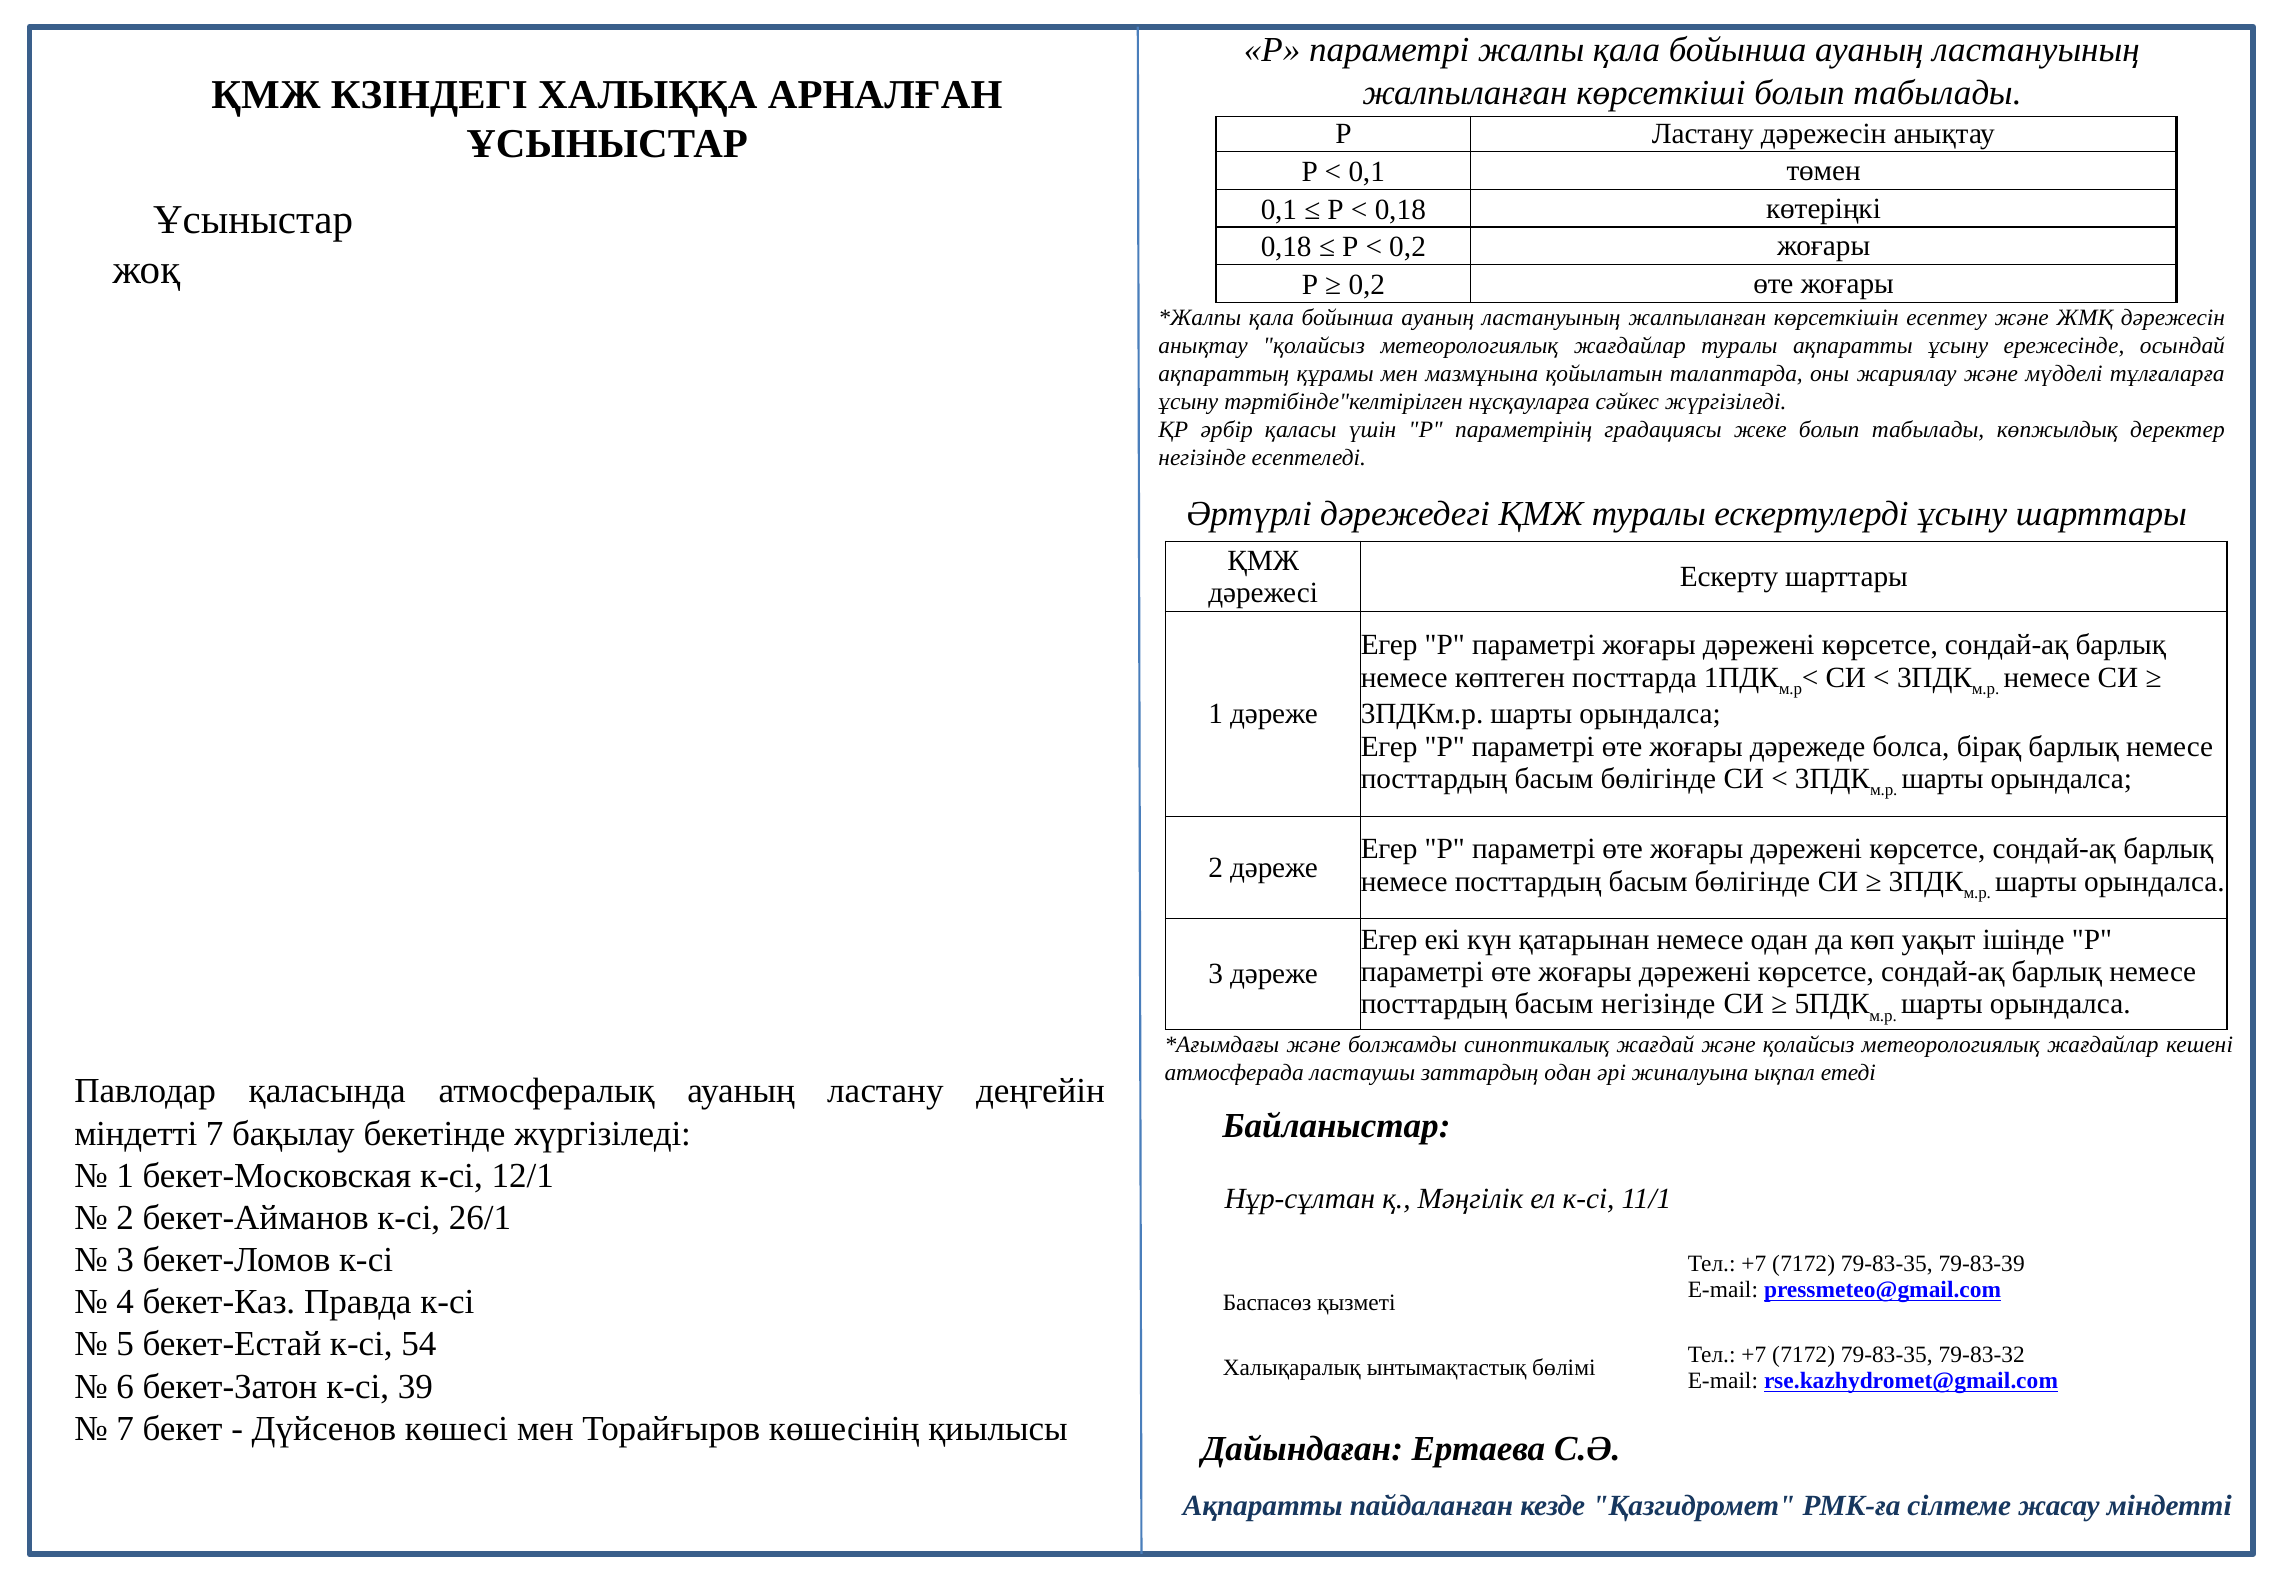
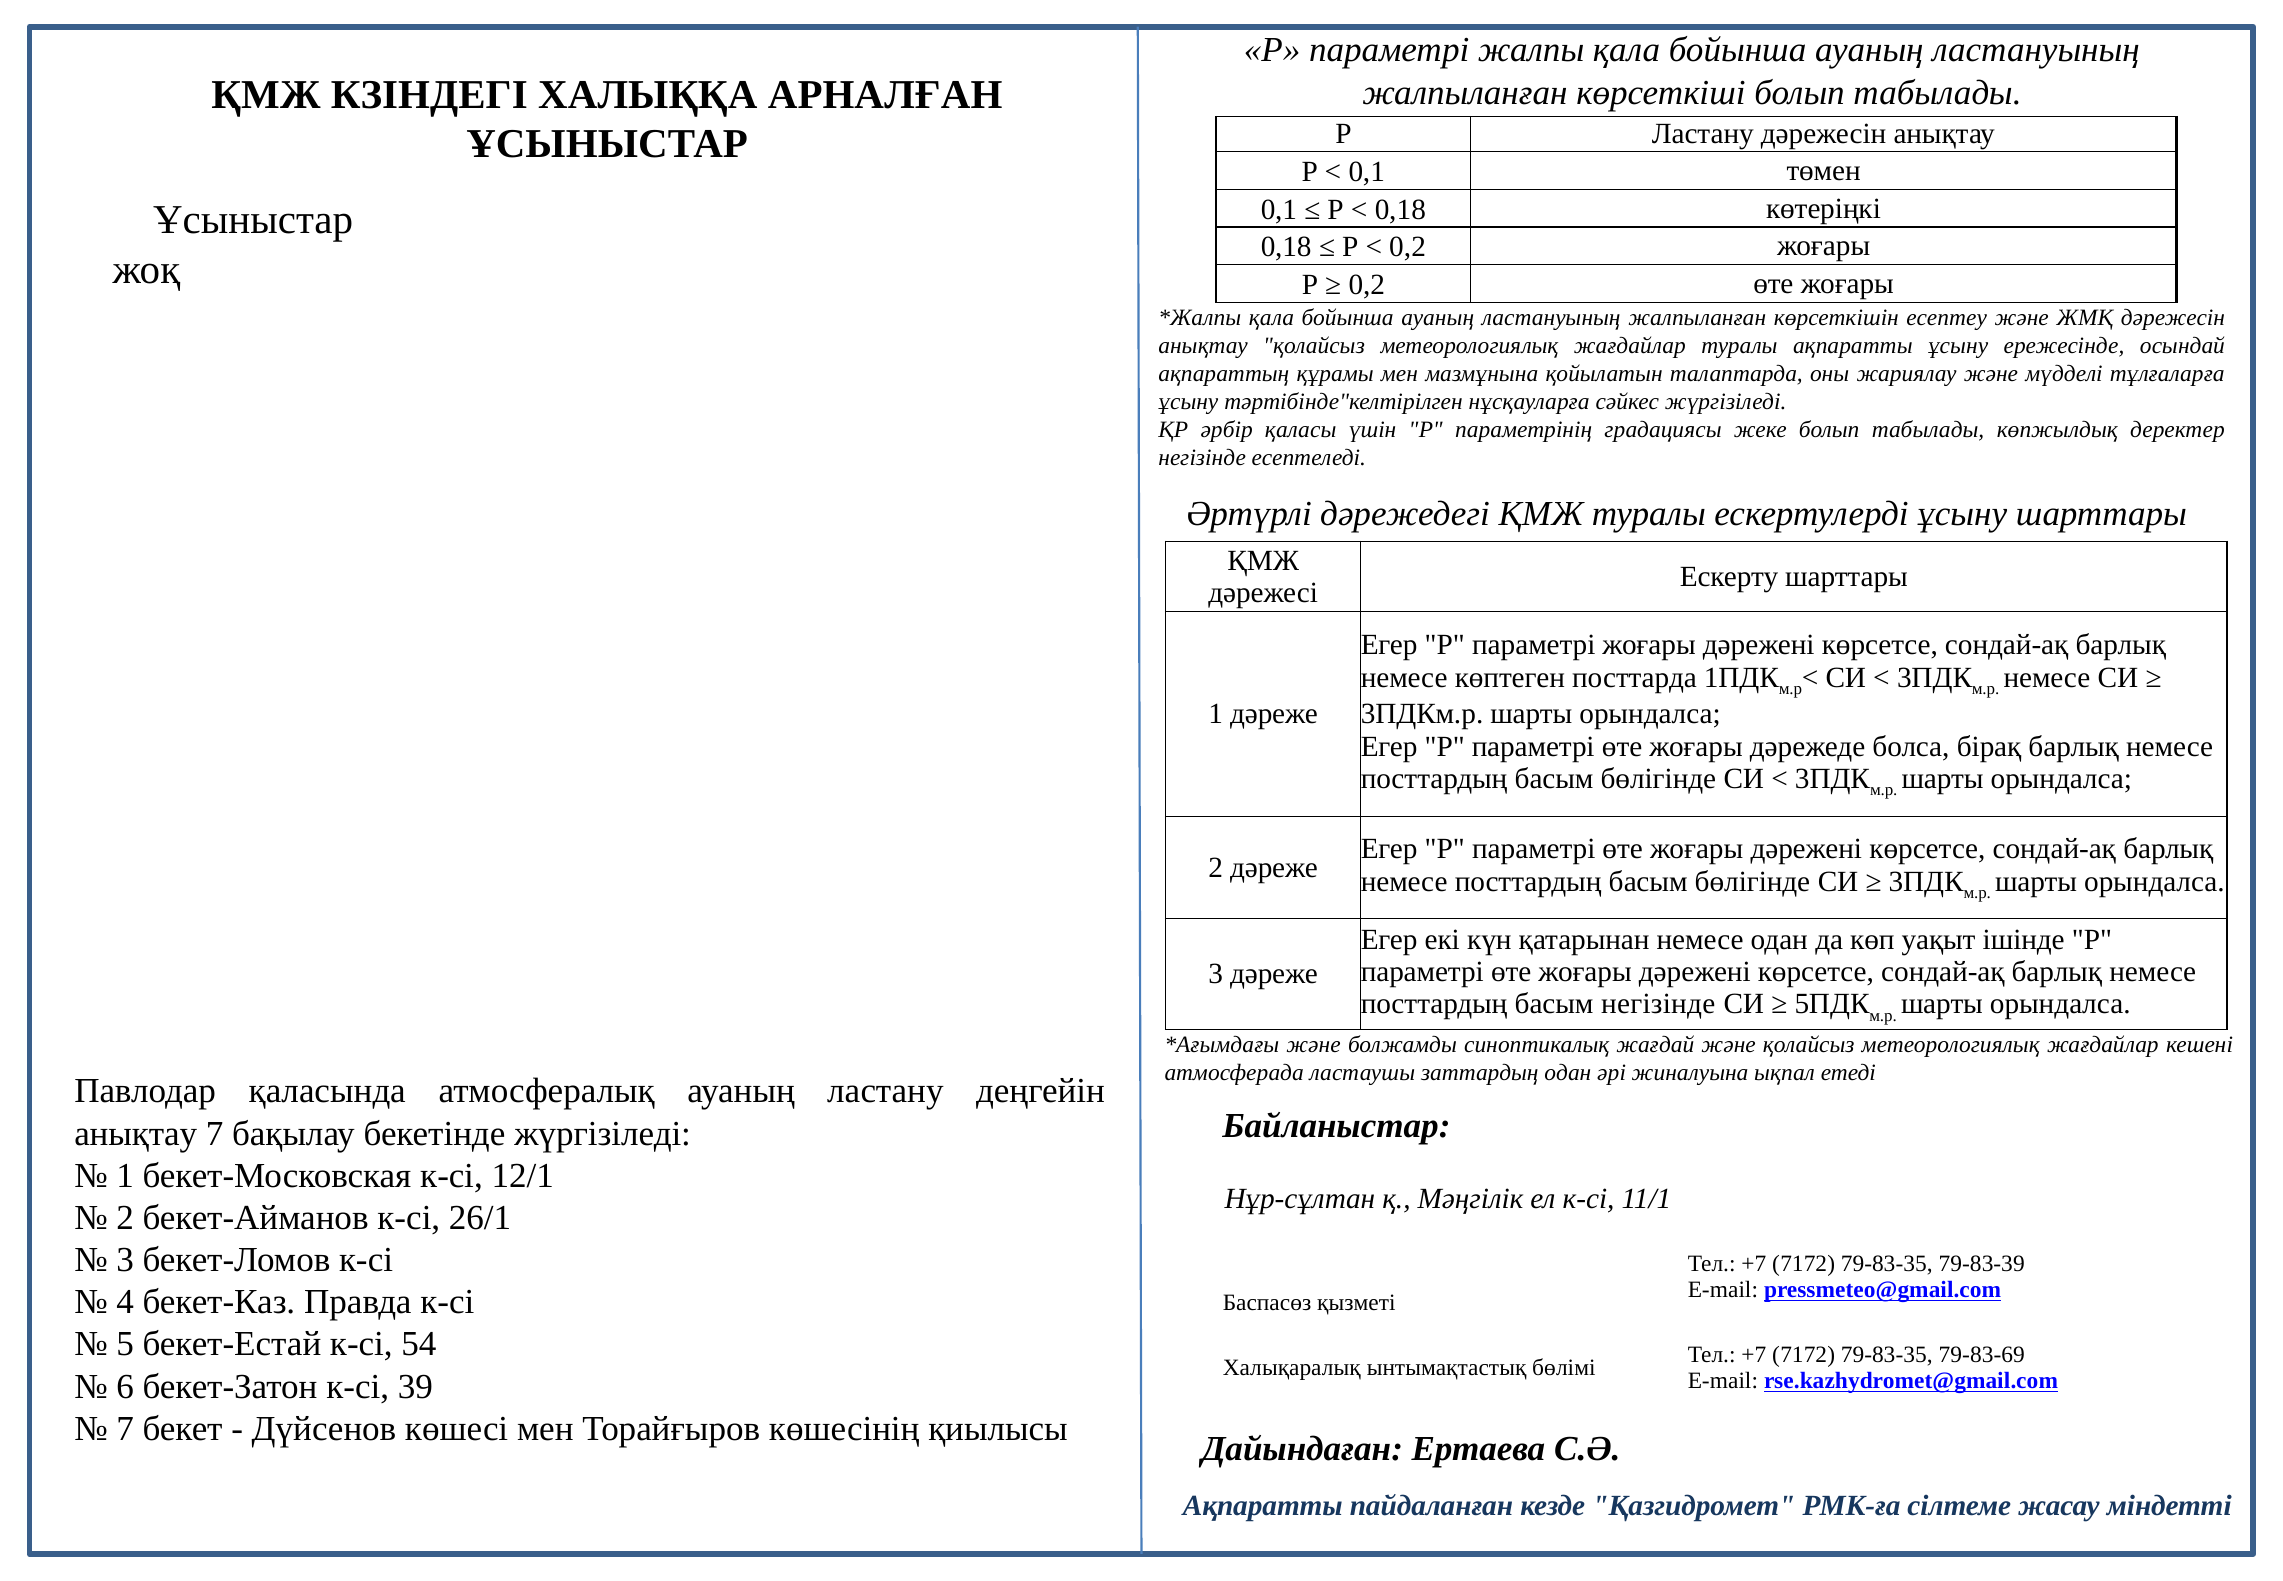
міндетті at (136, 1133): міндетті -> анықтау
79-83-32: 79-83-32 -> 79-83-69
